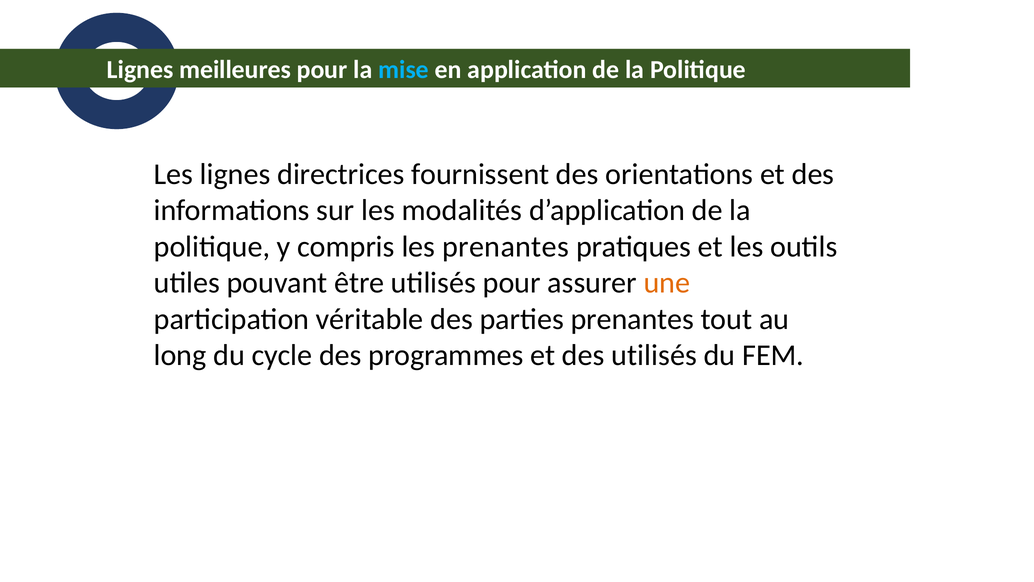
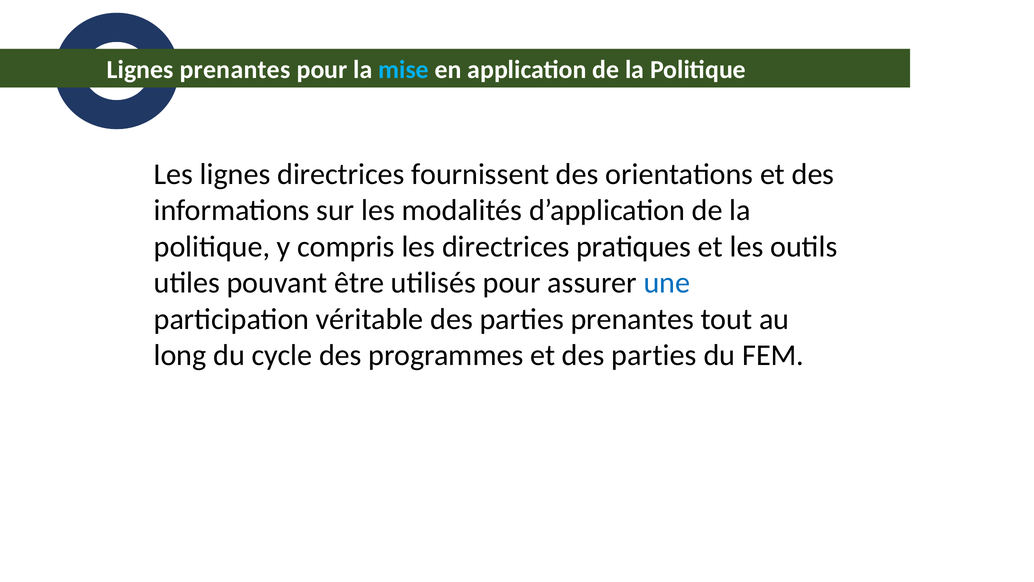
Lignes meilleures: meilleures -> prenantes
les prenantes: prenantes -> directrices
une colour: orange -> blue
et des utilisés: utilisés -> parties
